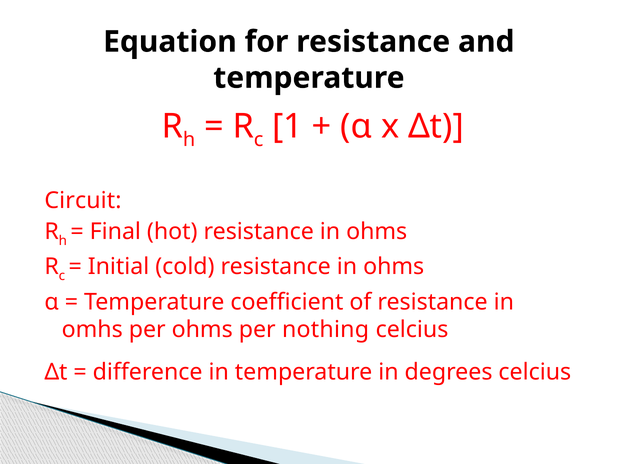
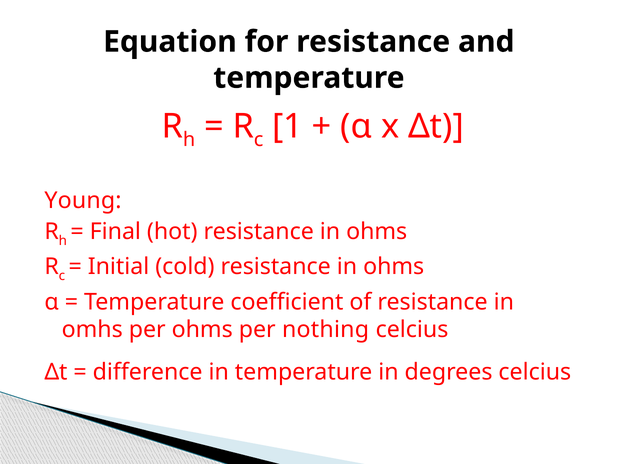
Circuit: Circuit -> Young
